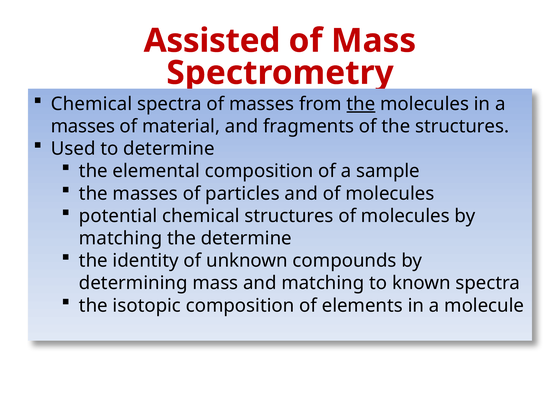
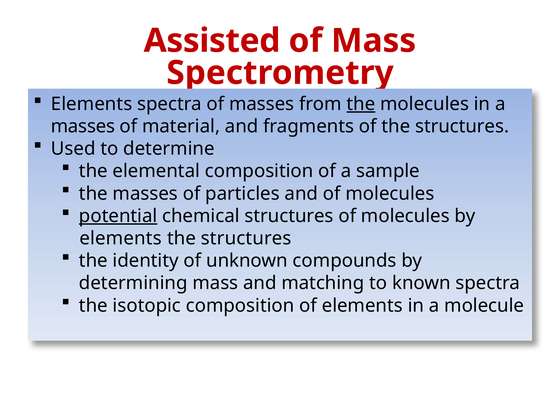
Chemical at (92, 104): Chemical -> Elements
potential underline: none -> present
matching at (121, 238): matching -> elements
determine at (246, 238): determine -> structures
